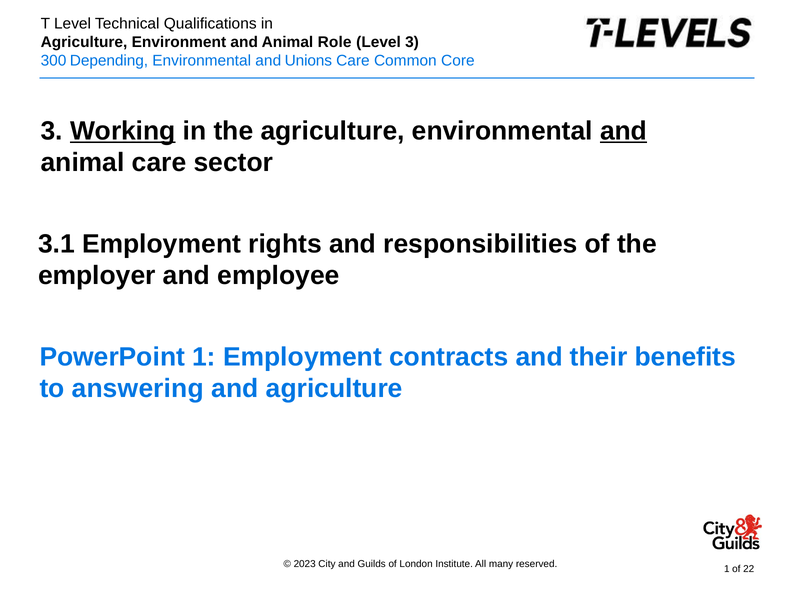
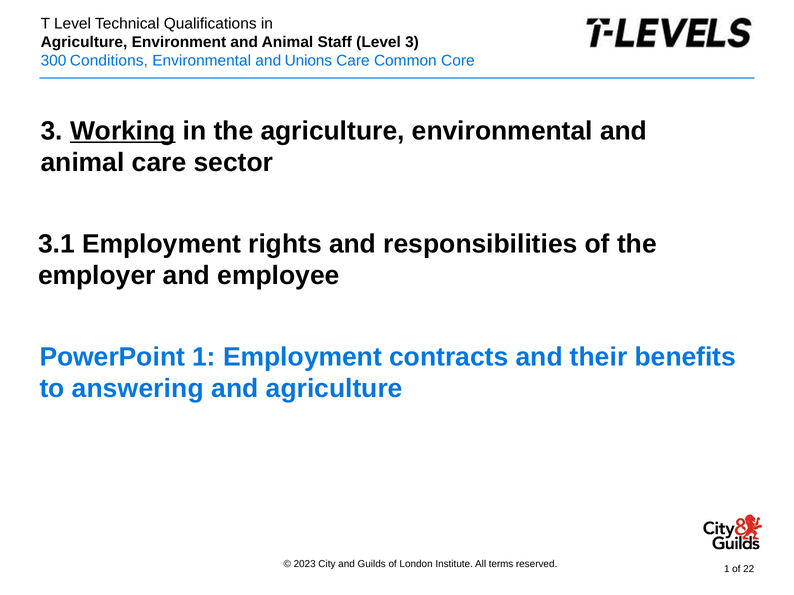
Role: Role -> Staff
Depending: Depending -> Conditions
and at (624, 131) underline: present -> none
many: many -> terms
